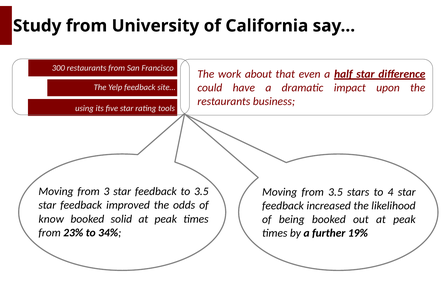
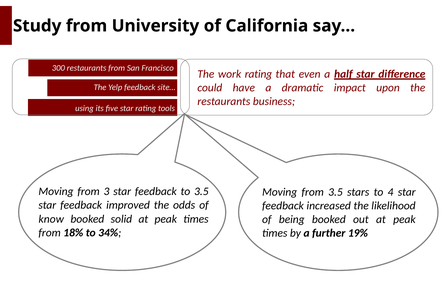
work about: about -> rating
23%: 23% -> 18%
